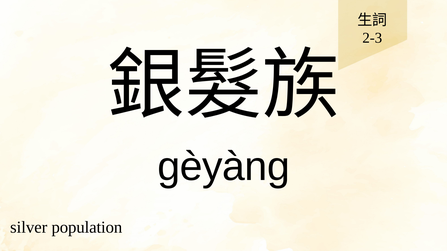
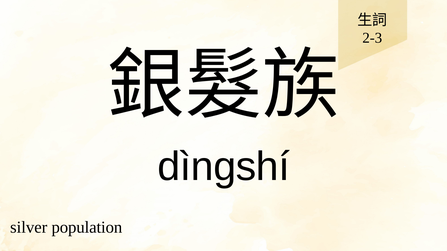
gèyàng: gèyàng -> dìngshí
